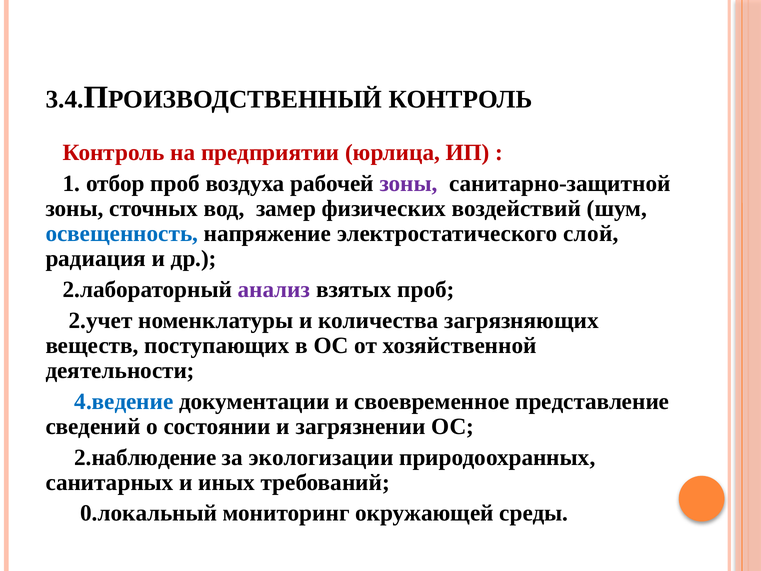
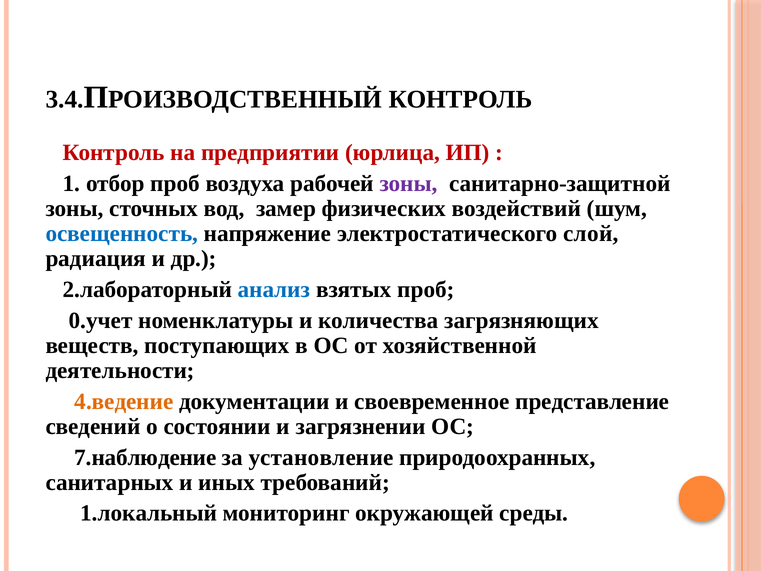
анализ colour: purple -> blue
2.учет: 2.учет -> 0.учет
4.ведение colour: blue -> orange
2.наблюдение: 2.наблюдение -> 7.наблюдение
экологизации: экологизации -> установление
0.локальный: 0.локальный -> 1.локальный
